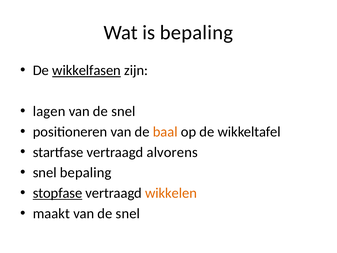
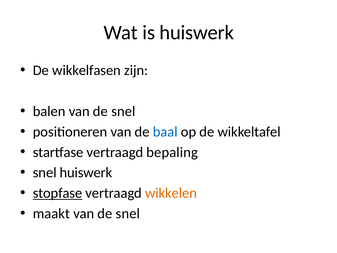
is bepaling: bepaling -> huiswerk
wikkelfasen underline: present -> none
lagen: lagen -> balen
baal colour: orange -> blue
alvorens: alvorens -> bepaling
snel bepaling: bepaling -> huiswerk
